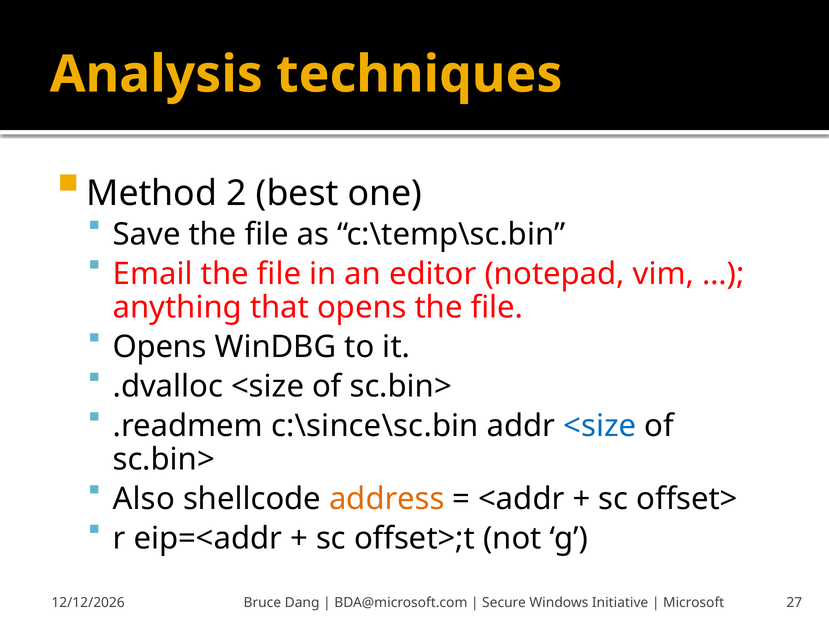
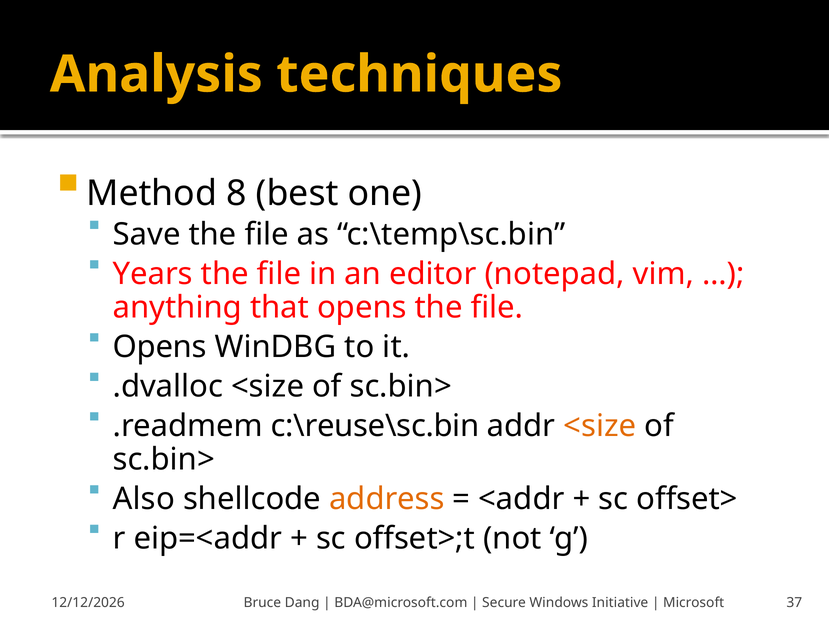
2: 2 -> 8
Email: Email -> Years
c:\since\sc.bin: c:\since\sc.bin -> c:\reuse\sc.bin
<size at (600, 426) colour: blue -> orange
27: 27 -> 37
